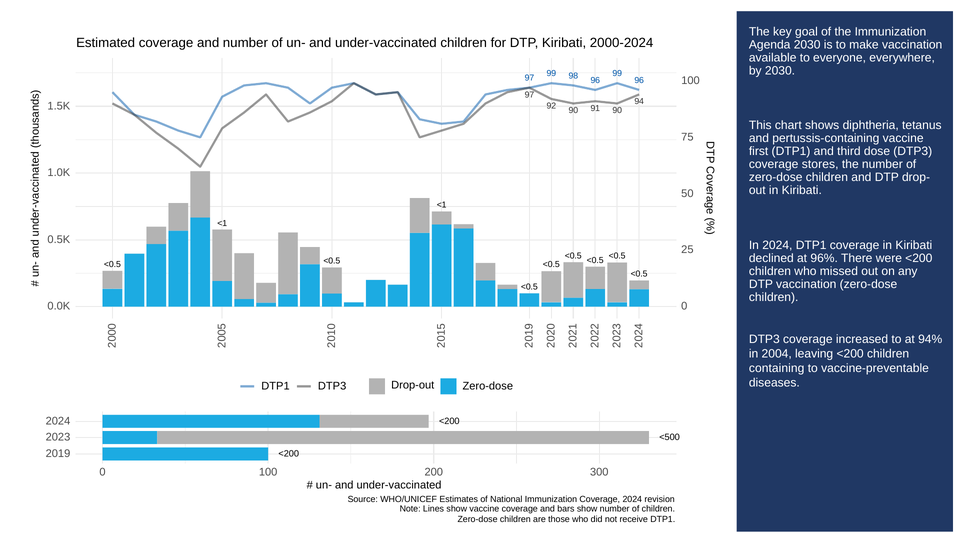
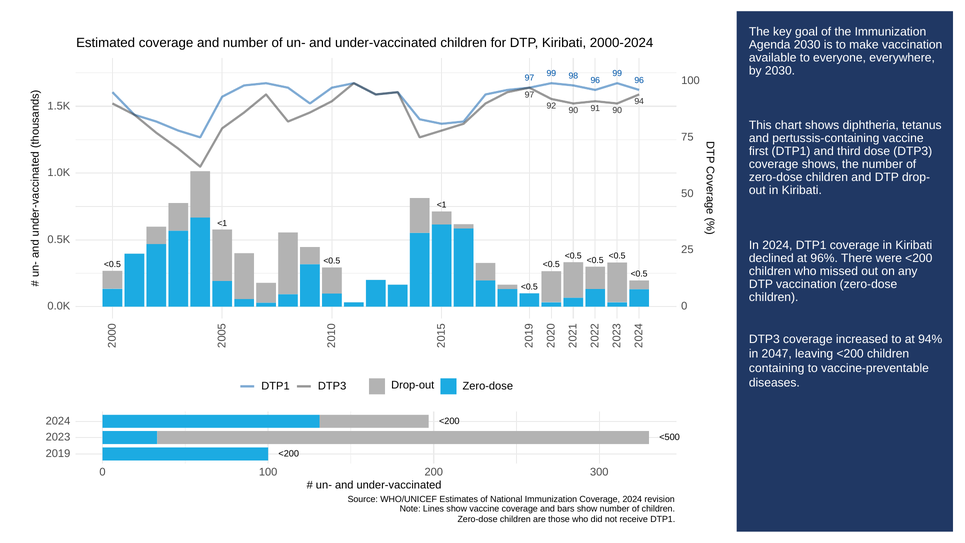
coverage stores: stores -> shows
2004: 2004 -> 2047
